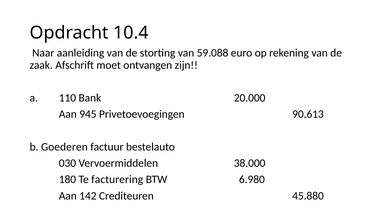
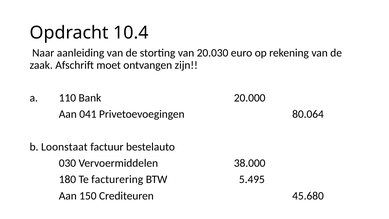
59.088: 59.088 -> 20.030
945: 945 -> 041
90.613: 90.613 -> 80.064
Goederen: Goederen -> Loonstaat
6.980: 6.980 -> 5.495
142: 142 -> 150
45.880: 45.880 -> 45.680
